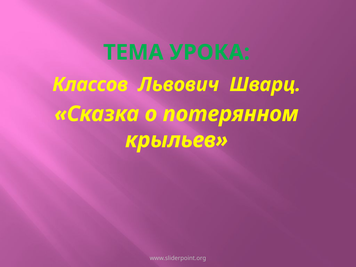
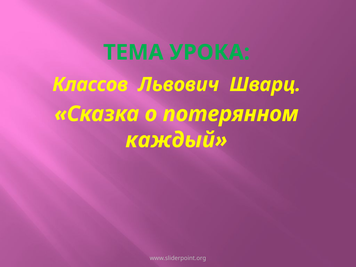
крыльев: крыльев -> каждый
